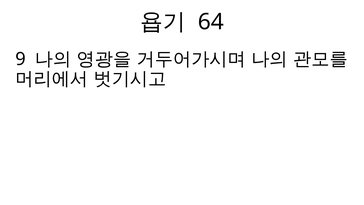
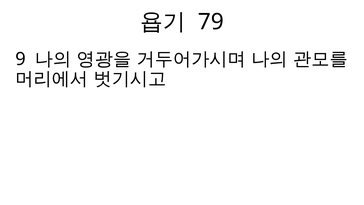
64: 64 -> 79
